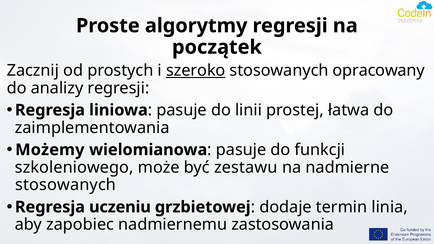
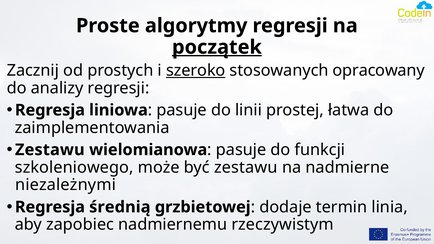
początek underline: none -> present
Możemy at (50, 150): Możemy -> Zestawu
stosowanych at (66, 185): stosowanych -> niezależnymi
uczeniu: uczeniu -> średnią
zastosowania: zastosowania -> rzeczywistym
